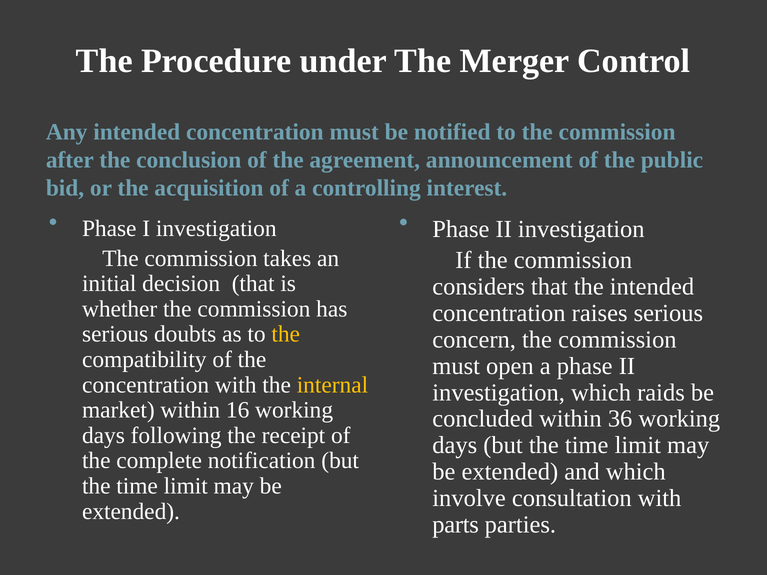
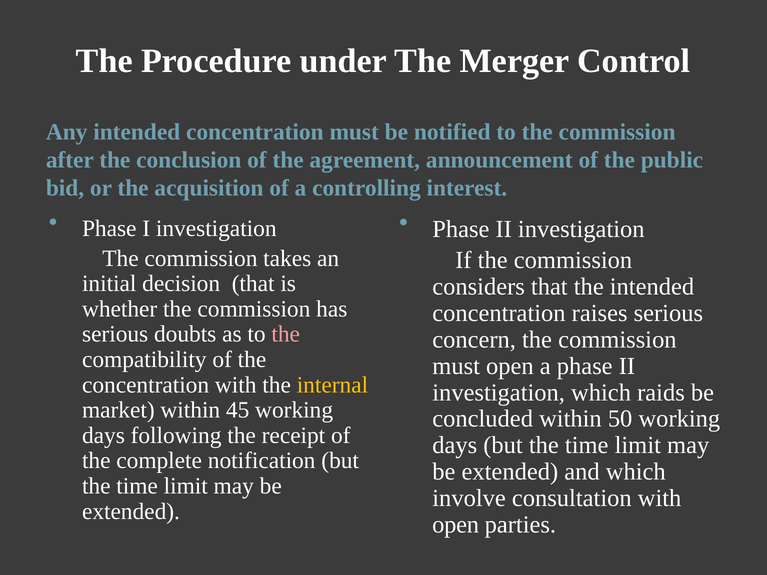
the at (286, 334) colour: yellow -> pink
16: 16 -> 45
36: 36 -> 50
parts at (456, 525): parts -> open
